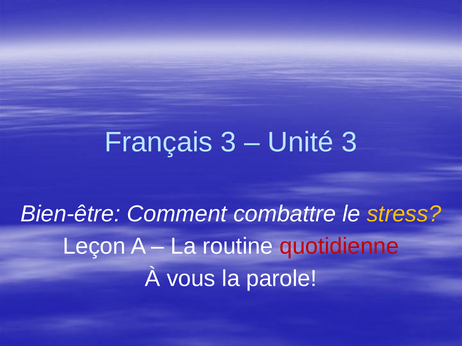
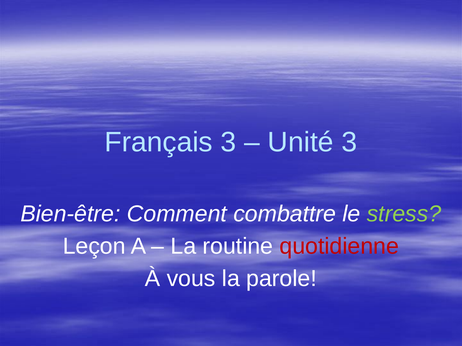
stress colour: yellow -> light green
